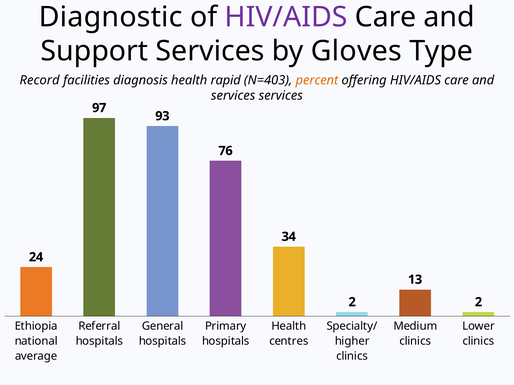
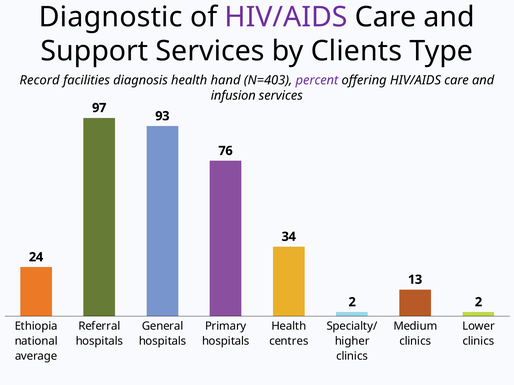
Gloves: Gloves -> Clients
rapid: rapid -> hand
percent colour: orange -> purple
services at (233, 96): services -> infusion
